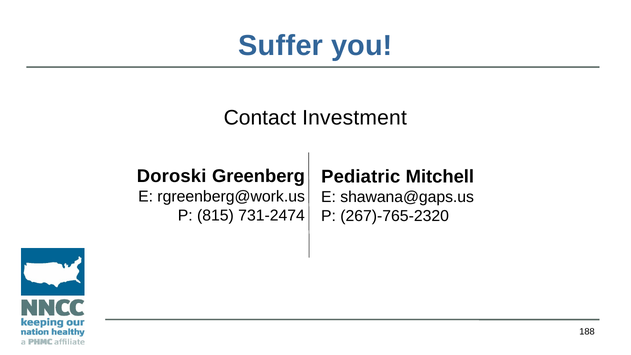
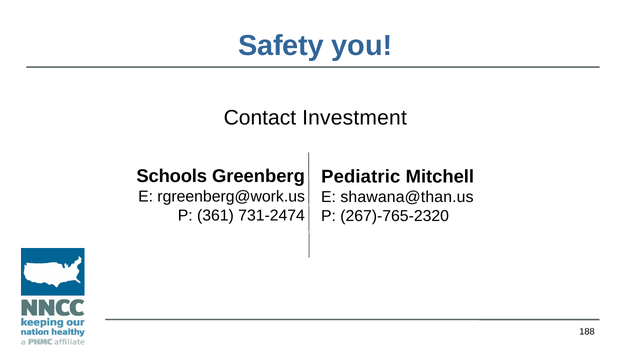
Suffer: Suffer -> Safety
Doroski: Doroski -> Schools
shawana@gaps.us: shawana@gaps.us -> shawana@than.us
815: 815 -> 361
